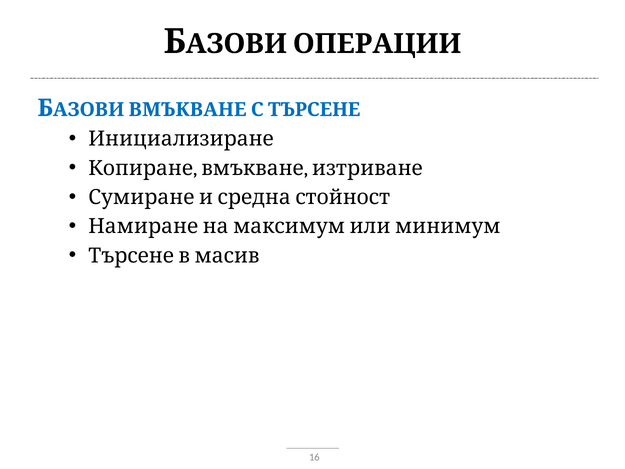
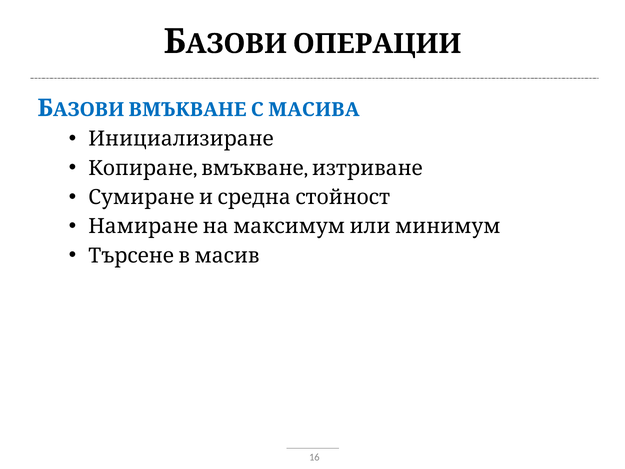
ТЪРСЕНЕ: ТЪРСЕНЕ -> МАСИВА
